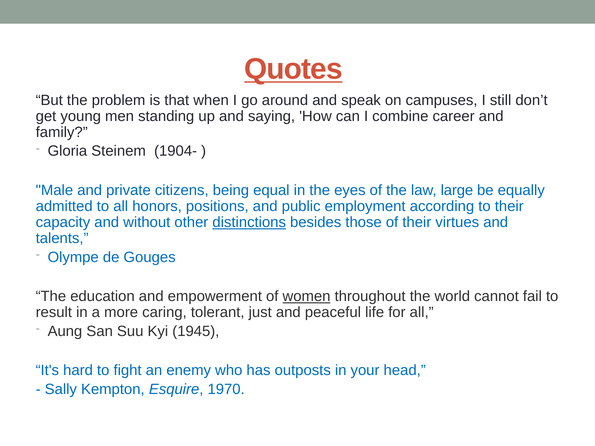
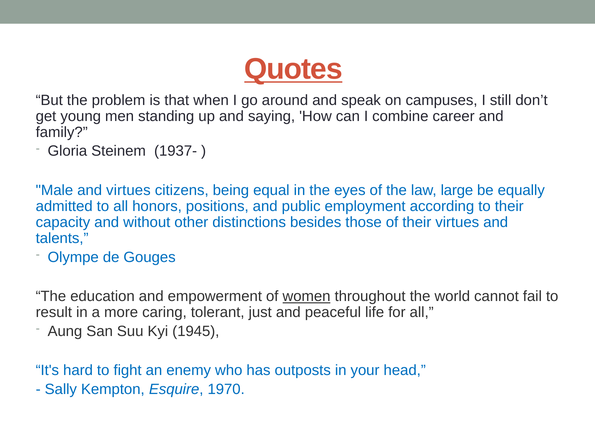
1904-: 1904- -> 1937-
and private: private -> virtues
distinctions underline: present -> none
